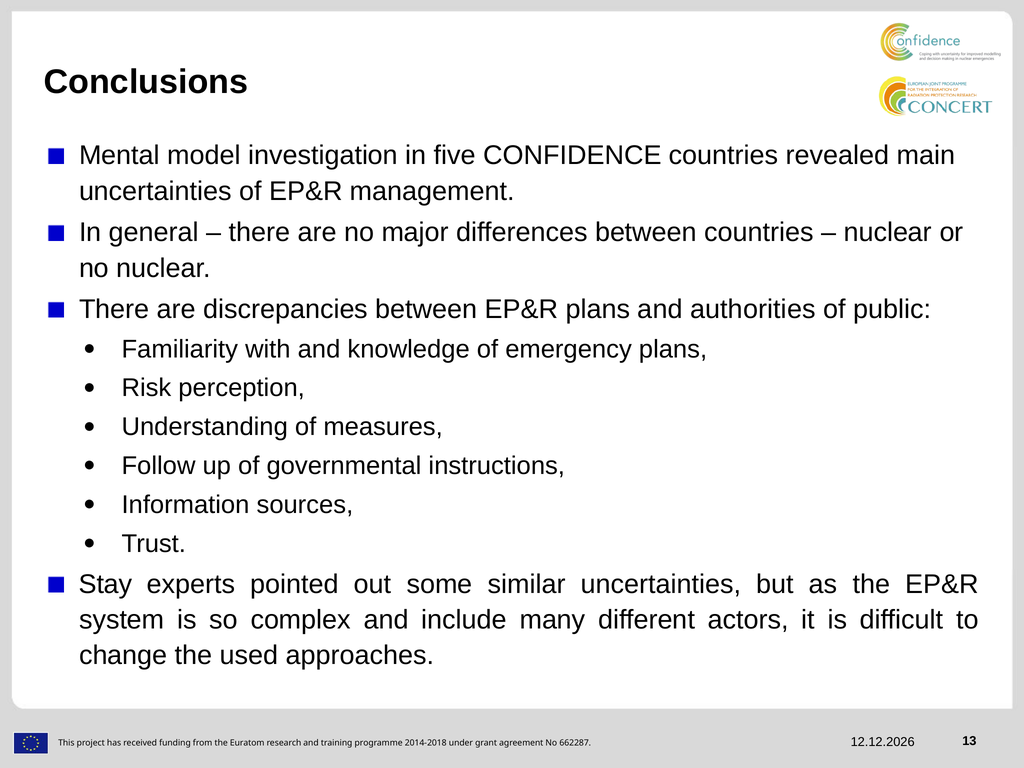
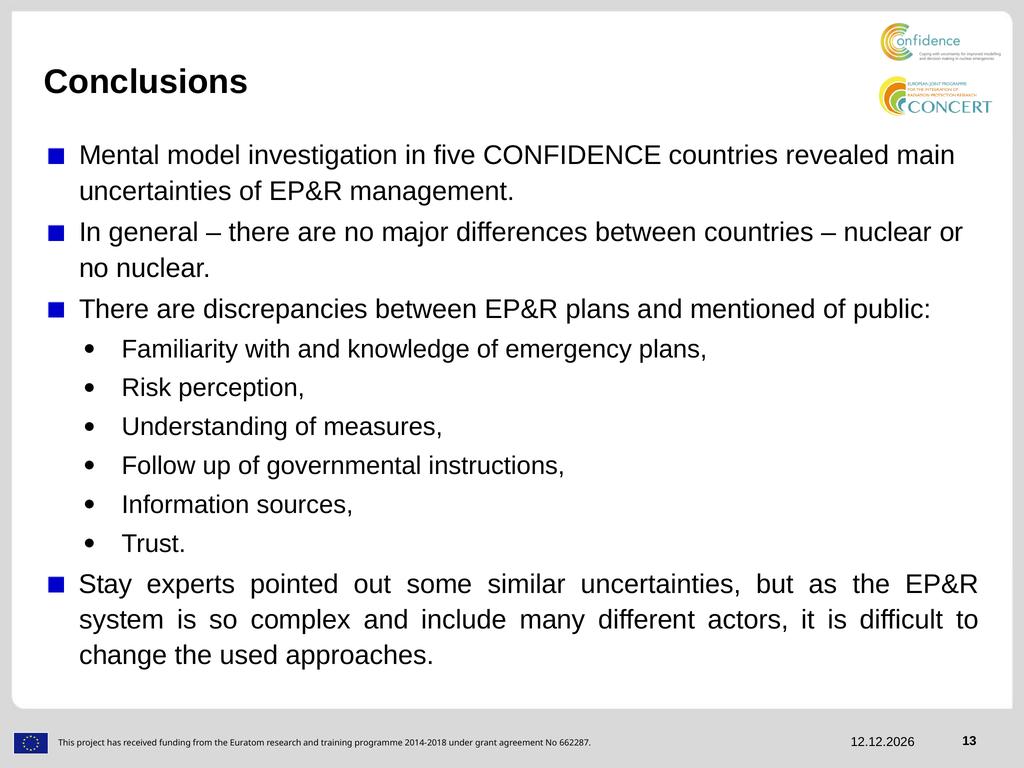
authorities: authorities -> mentioned
